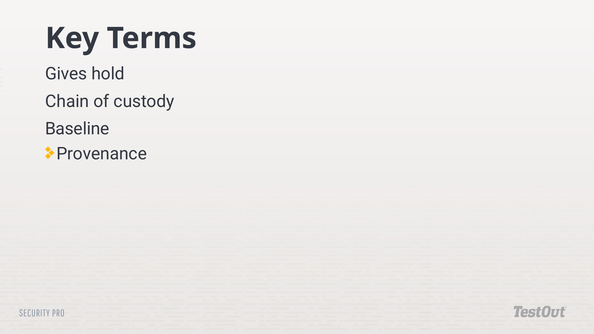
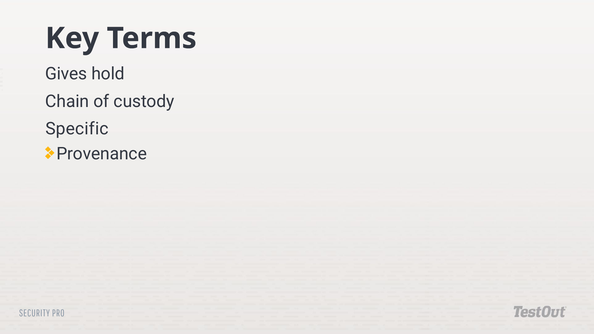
Baseline: Baseline -> Specific
